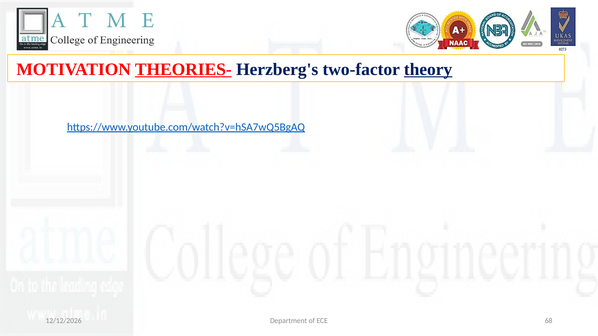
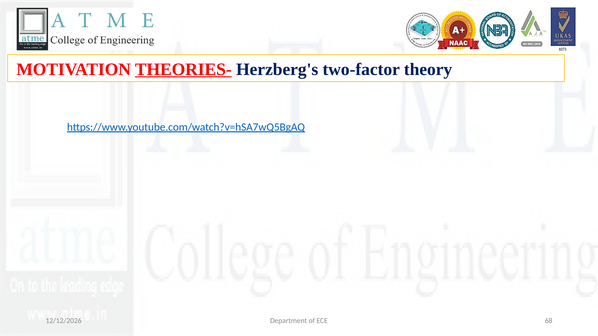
theory underline: present -> none
